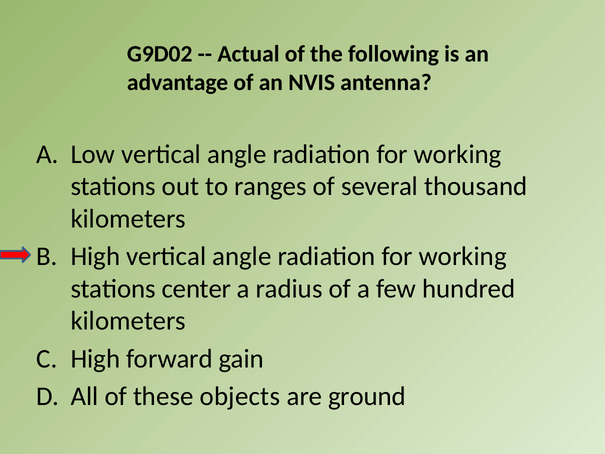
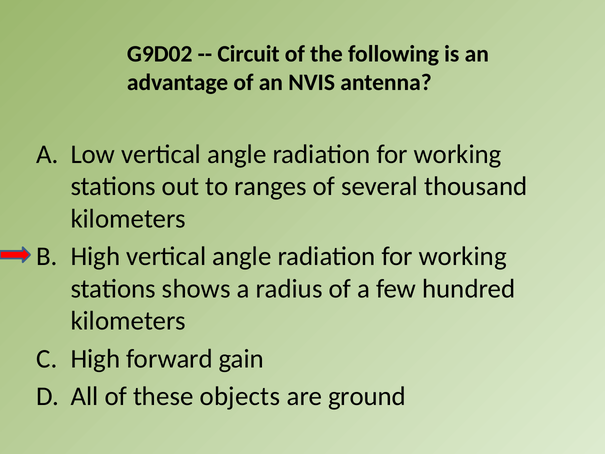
Actual: Actual -> Circuit
center: center -> shows
